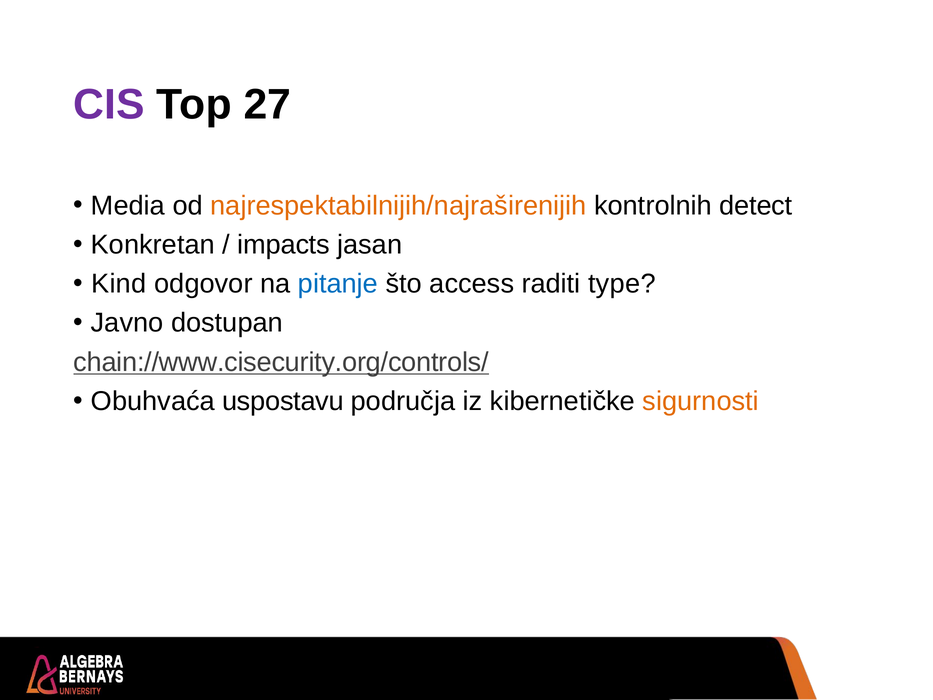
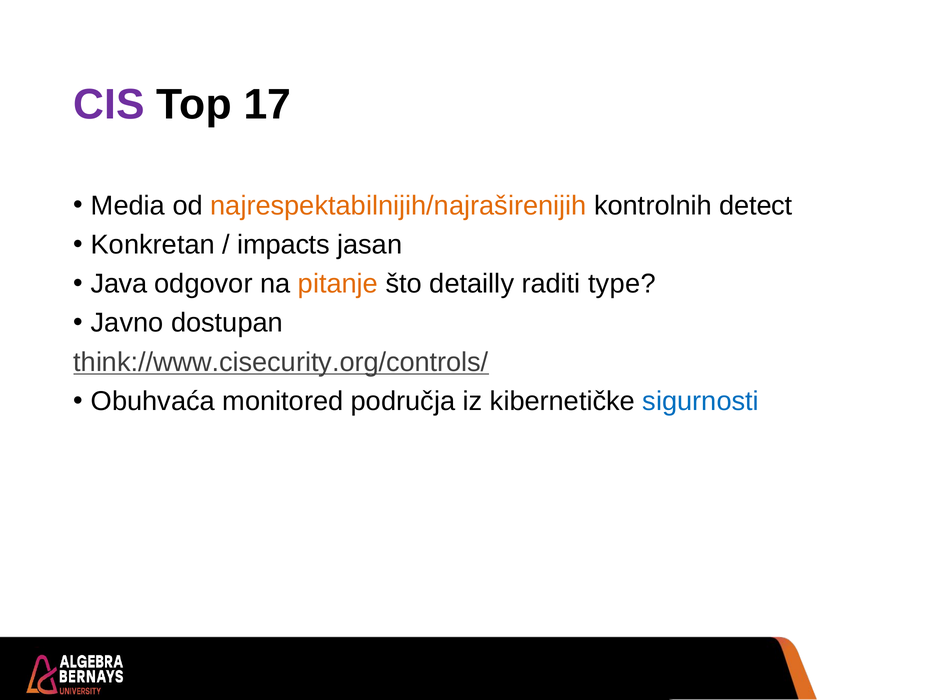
27: 27 -> 17
Kind: Kind -> Java
pitanje colour: blue -> orange
access: access -> detailly
chain://www.cisecurity.org/controls/: chain://www.cisecurity.org/controls/ -> think://www.cisecurity.org/controls/
uspostavu: uspostavu -> monitored
sigurnosti colour: orange -> blue
